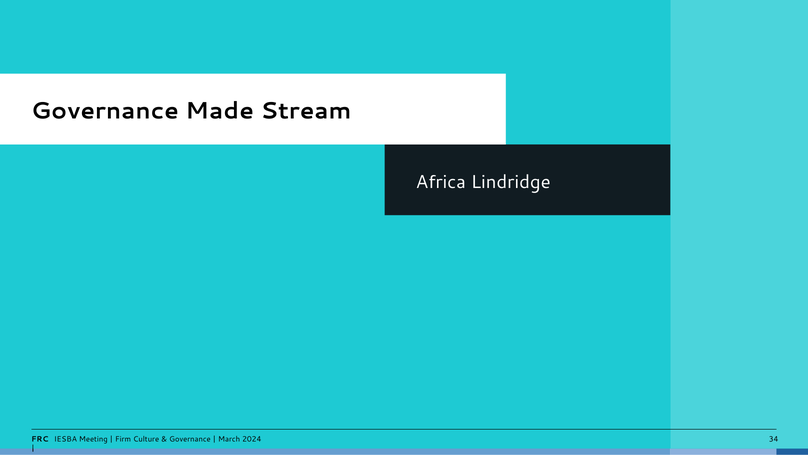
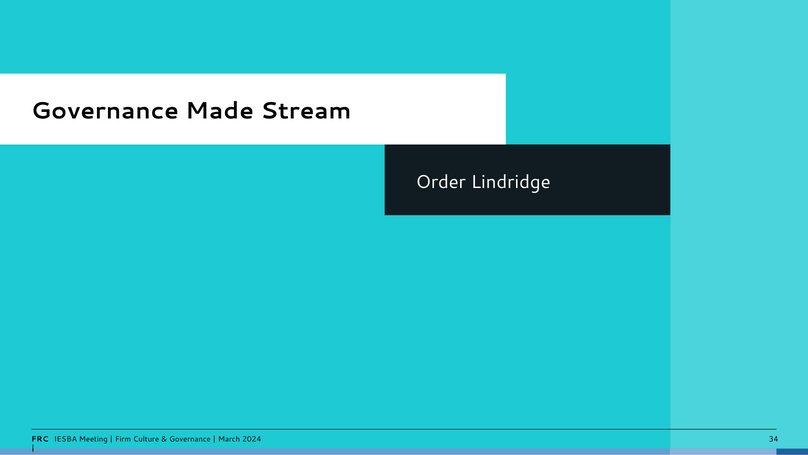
Africa: Africa -> Order
